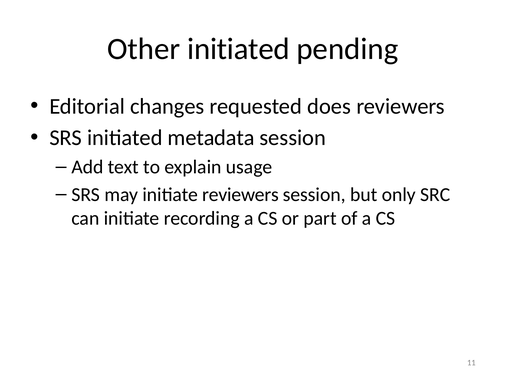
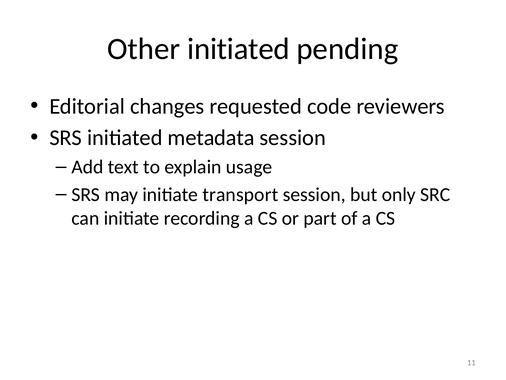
does: does -> code
initiate reviewers: reviewers -> transport
